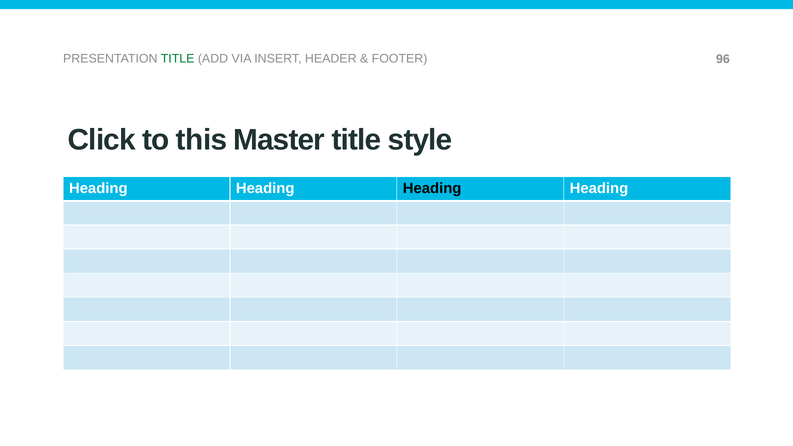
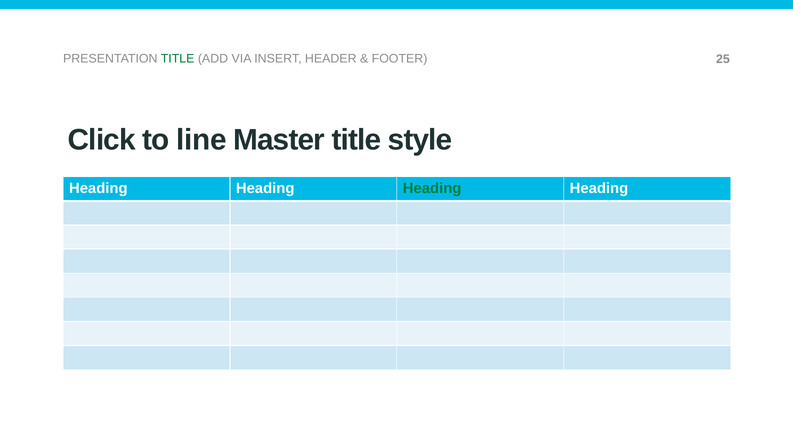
96: 96 -> 25
this: this -> line
Heading at (432, 188) colour: black -> green
